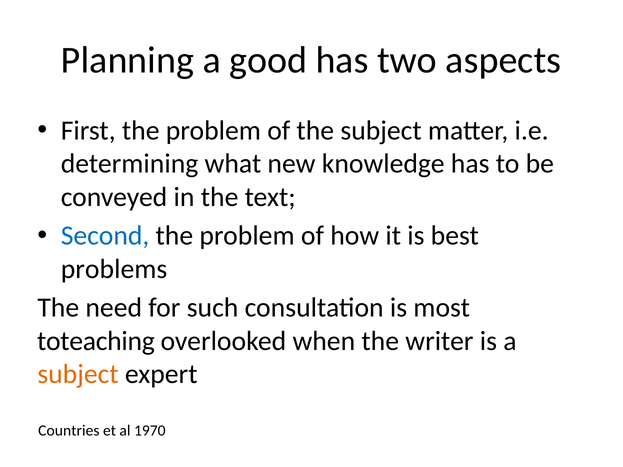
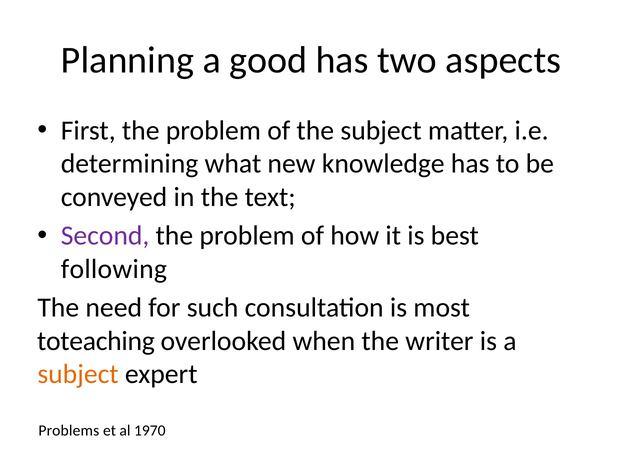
Second colour: blue -> purple
problems: problems -> following
Countries: Countries -> Problems
